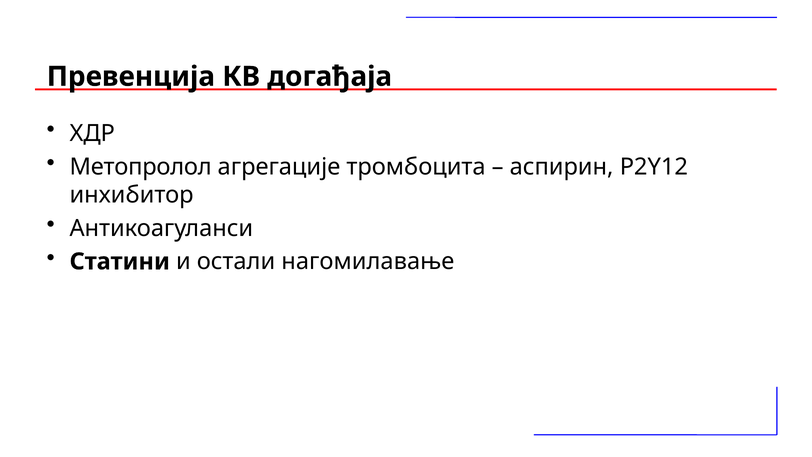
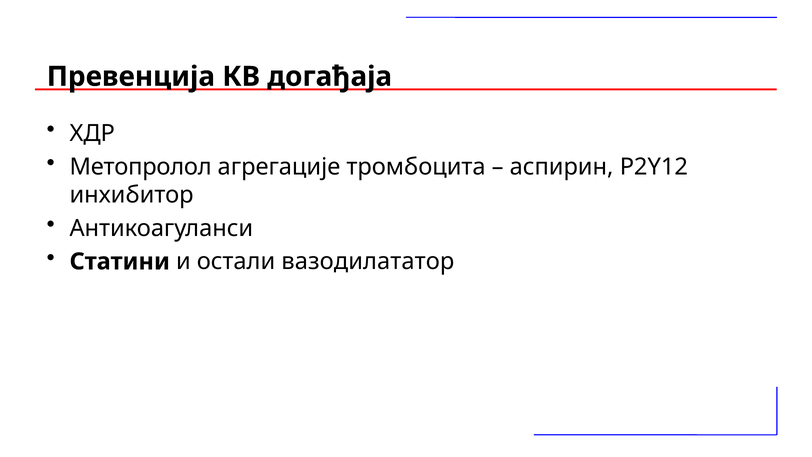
нагомилавање: нагомилавање -> вазодилататор
